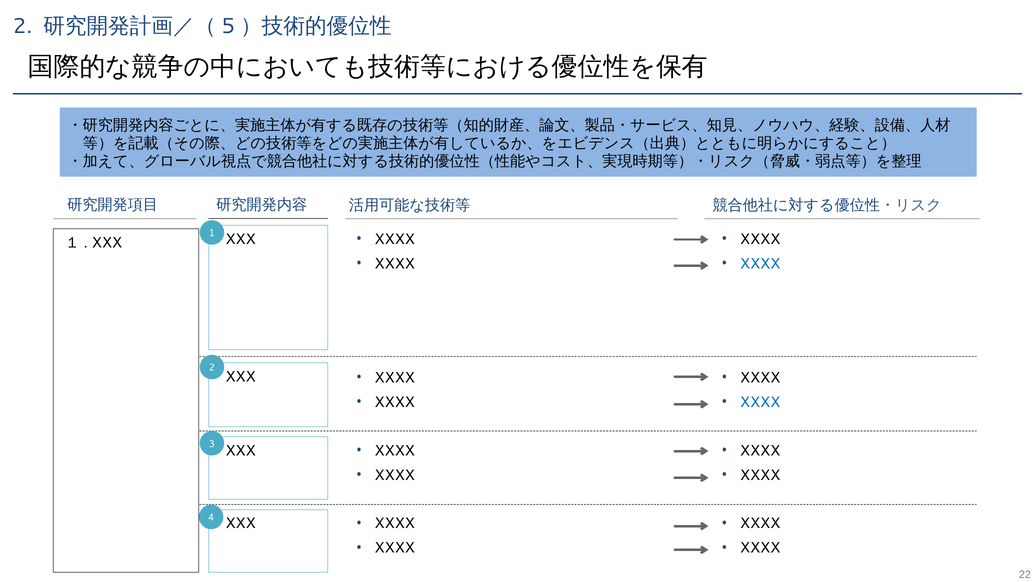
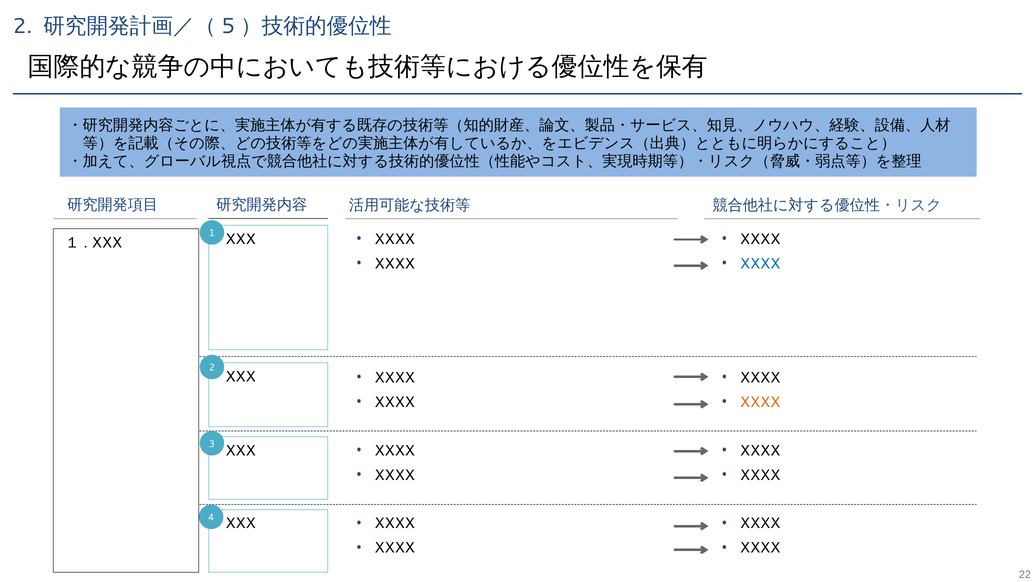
XXXX at (760, 402) colour: blue -> orange
